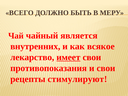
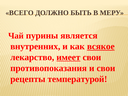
чайный: чайный -> пурины
всякое underline: none -> present
стимулируют: стимулируют -> температурой
